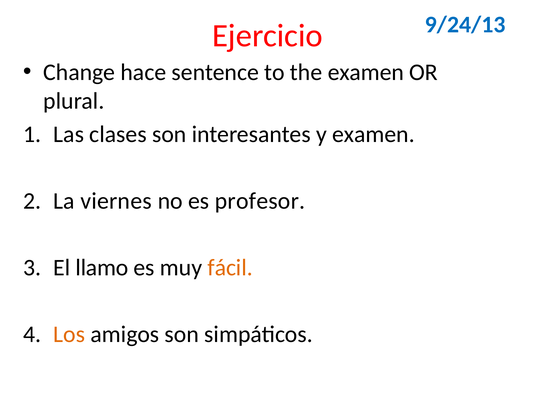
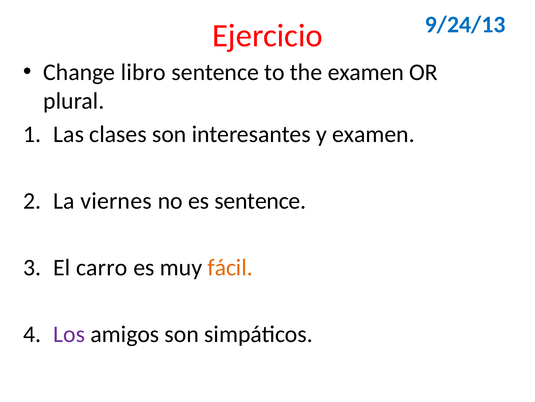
hace: hace -> libro
es profesor: profesor -> sentence
llamo: llamo -> carro
Los colour: orange -> purple
